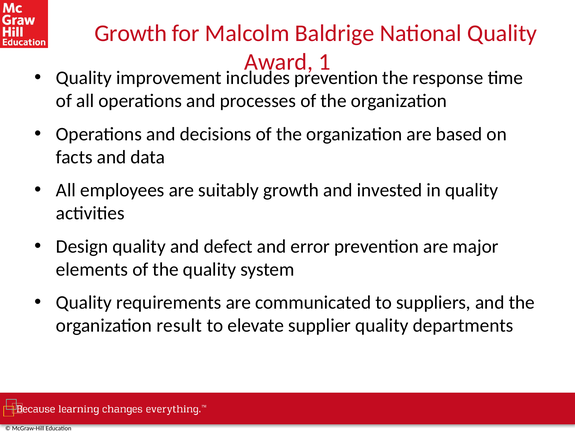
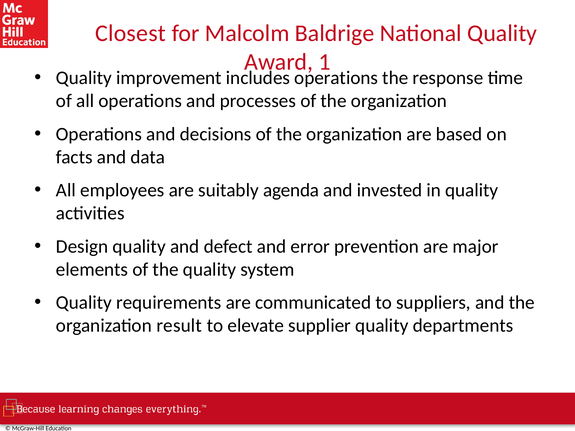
Growth at (131, 33): Growth -> Closest
includes prevention: prevention -> operations
suitably growth: growth -> agenda
